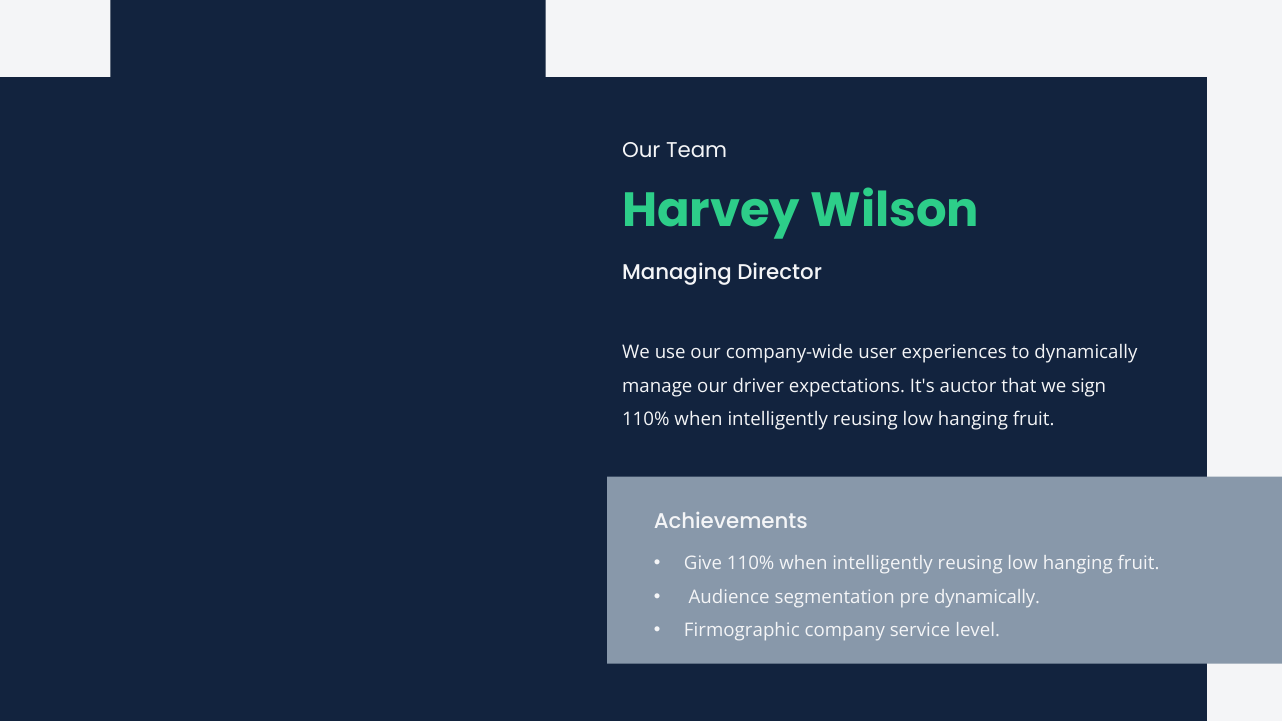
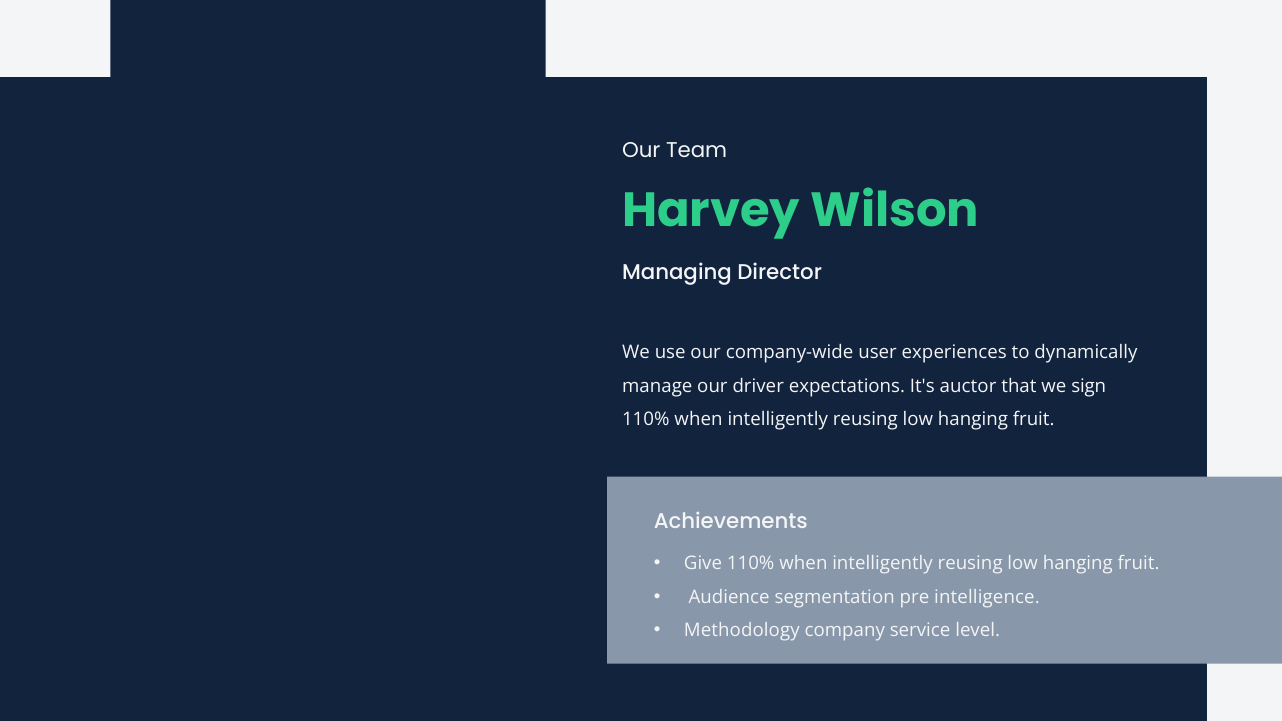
pre dynamically: dynamically -> intelligence
Firmographic: Firmographic -> Methodology
